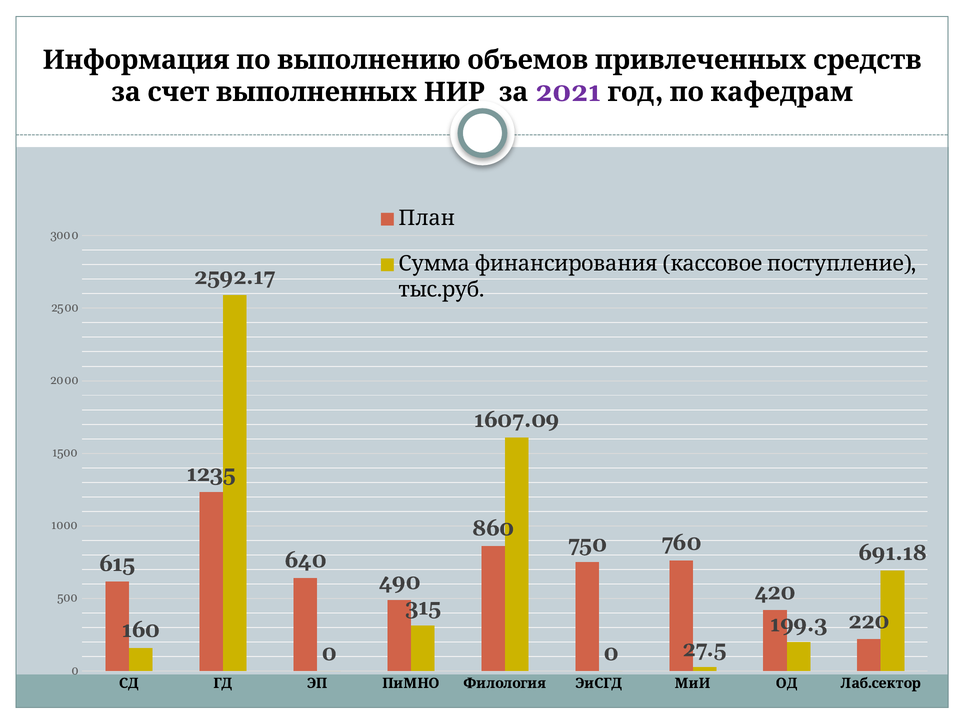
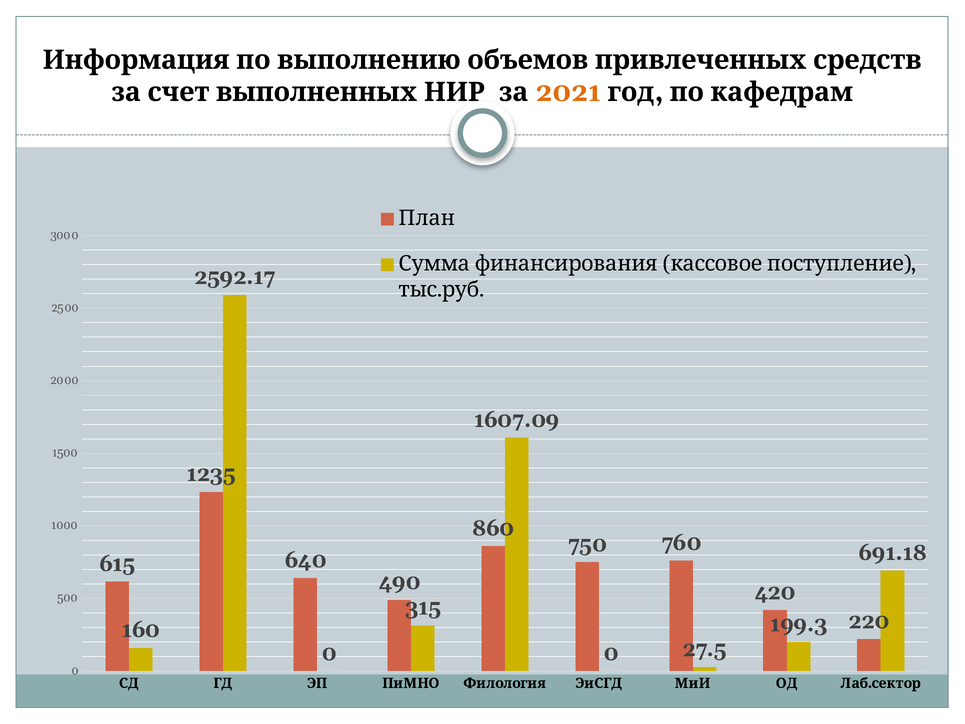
2021 colour: purple -> orange
